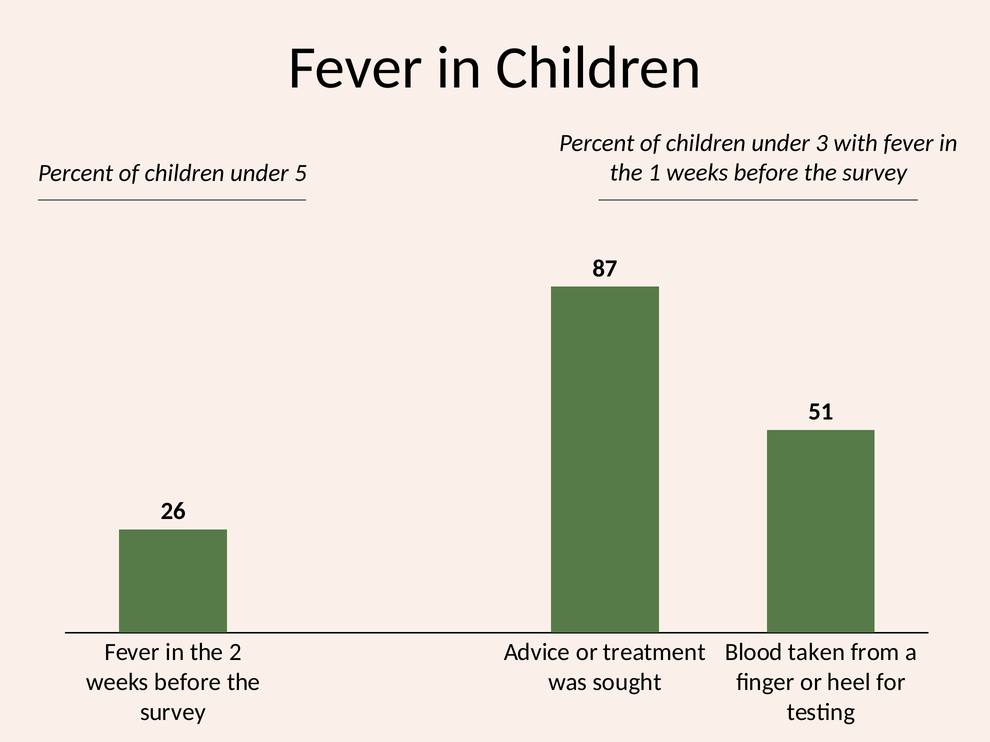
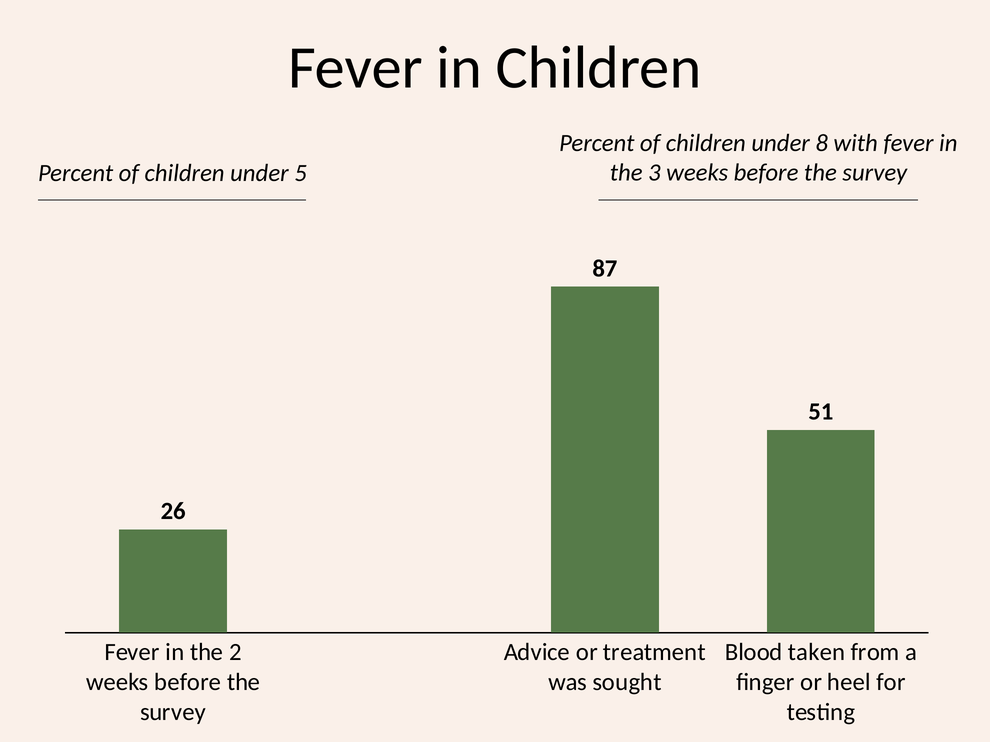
3: 3 -> 8
1: 1 -> 3
